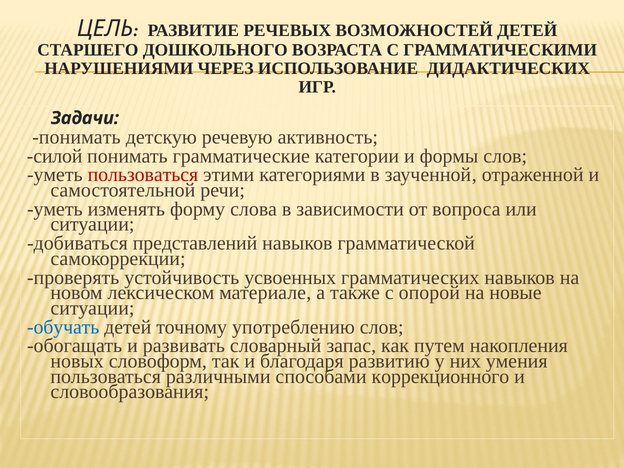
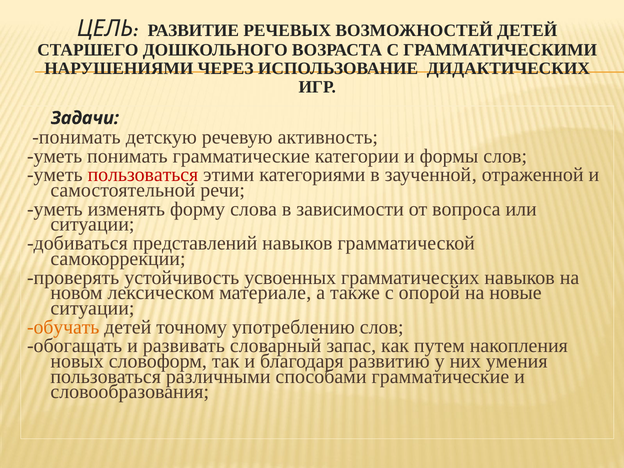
силой at (55, 156): силой -> уметь
обучать colour: blue -> orange
способами коррекционного: коррекционного -> грамматические
